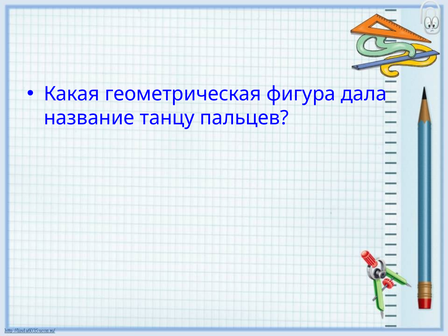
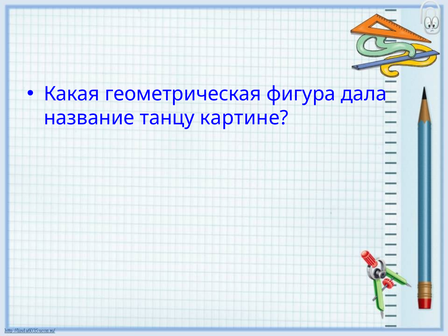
пальцев: пальцев -> картине
